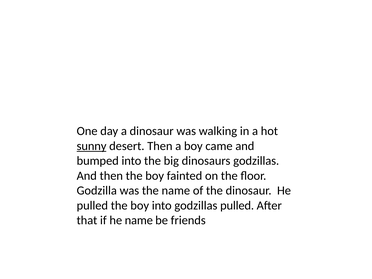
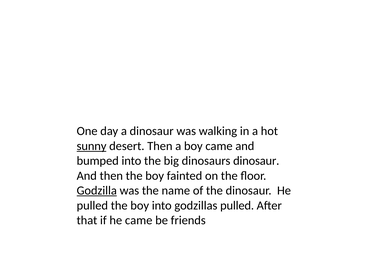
dinosaurs godzillas: godzillas -> dinosaur
Godzilla underline: none -> present
he name: name -> came
